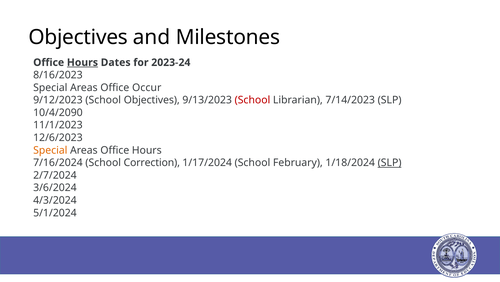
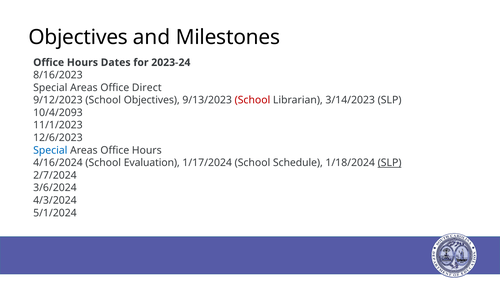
Hours at (82, 62) underline: present -> none
Occur: Occur -> Direct
7/14/2023: 7/14/2023 -> 3/14/2023
10/4/2090: 10/4/2090 -> 10/4/2093
Special at (50, 150) colour: orange -> blue
7/16/2024: 7/16/2024 -> 4/16/2024
Correction: Correction -> Evaluation
February: February -> Schedule
